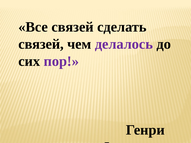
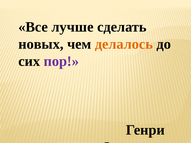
Все связей: связей -> лучше
связей at (41, 44): связей -> новых
делалось colour: purple -> orange
